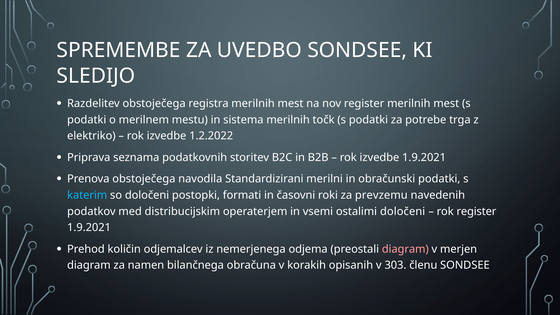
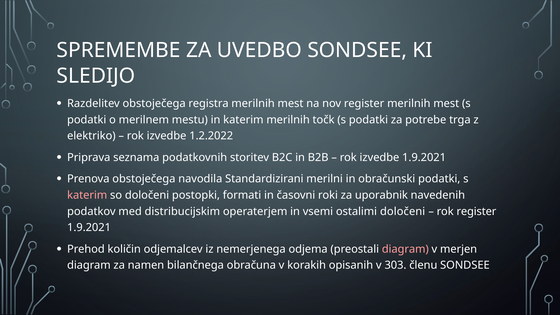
in sistema: sistema -> katerim
katerim at (87, 195) colour: light blue -> pink
prevzemu: prevzemu -> uporabnik
